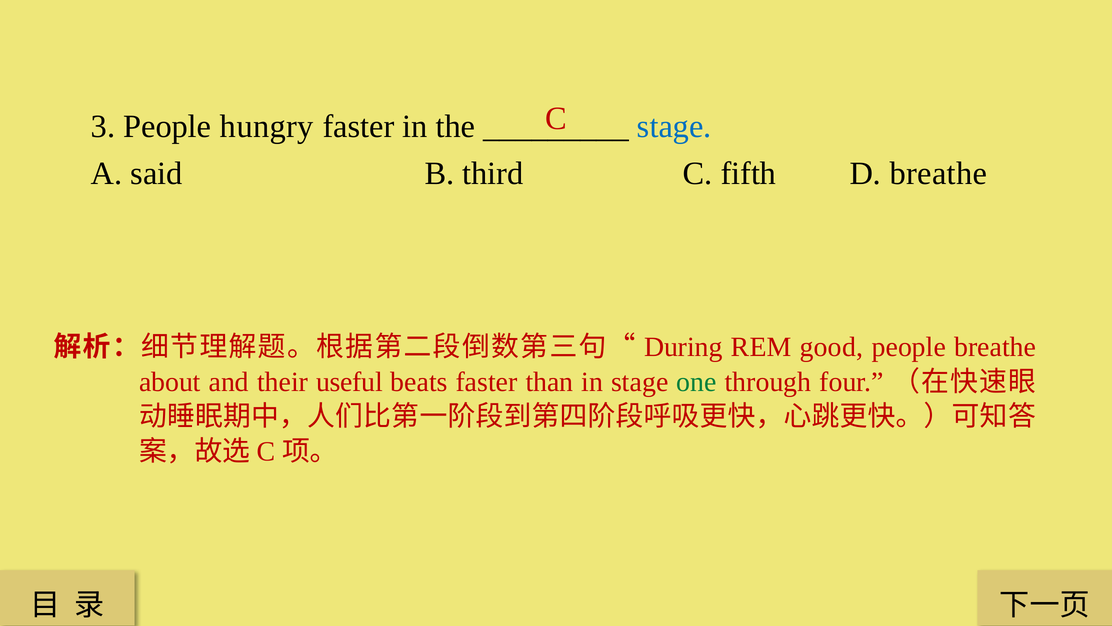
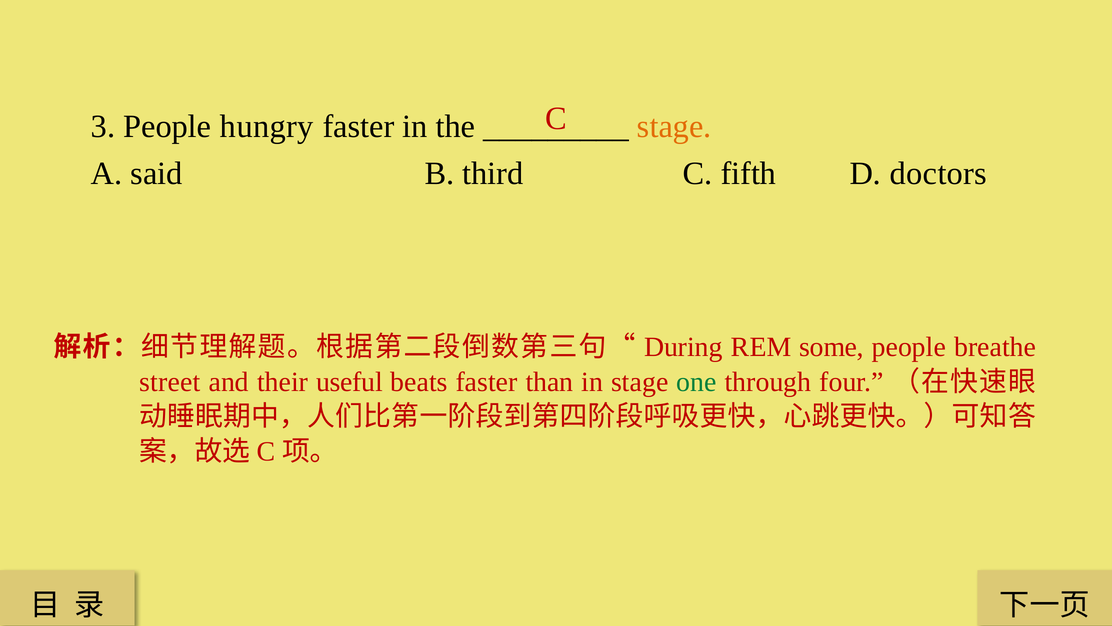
stage at (674, 126) colour: blue -> orange
D breathe: breathe -> doctors
good: good -> some
about: about -> street
